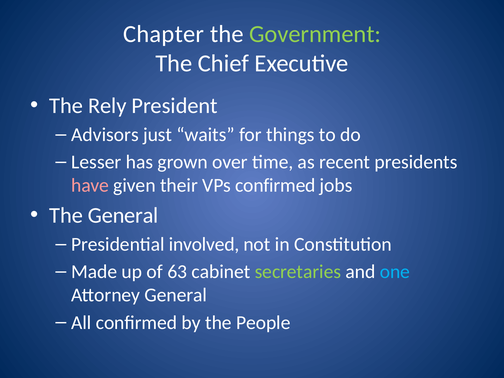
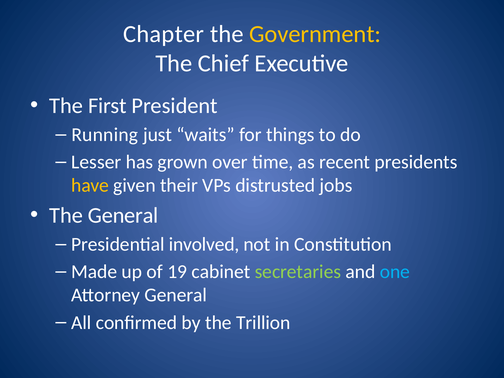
Government colour: light green -> yellow
Rely: Rely -> First
Advisors: Advisors -> Running
have colour: pink -> yellow
VPs confirmed: confirmed -> distrusted
63: 63 -> 19
People: People -> Trillion
